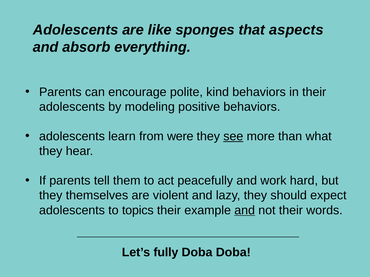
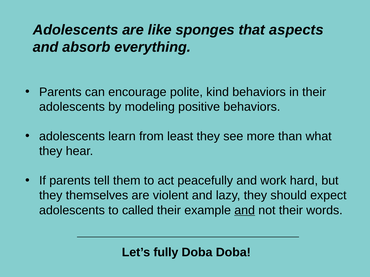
were: were -> least
see underline: present -> none
topics: topics -> called
